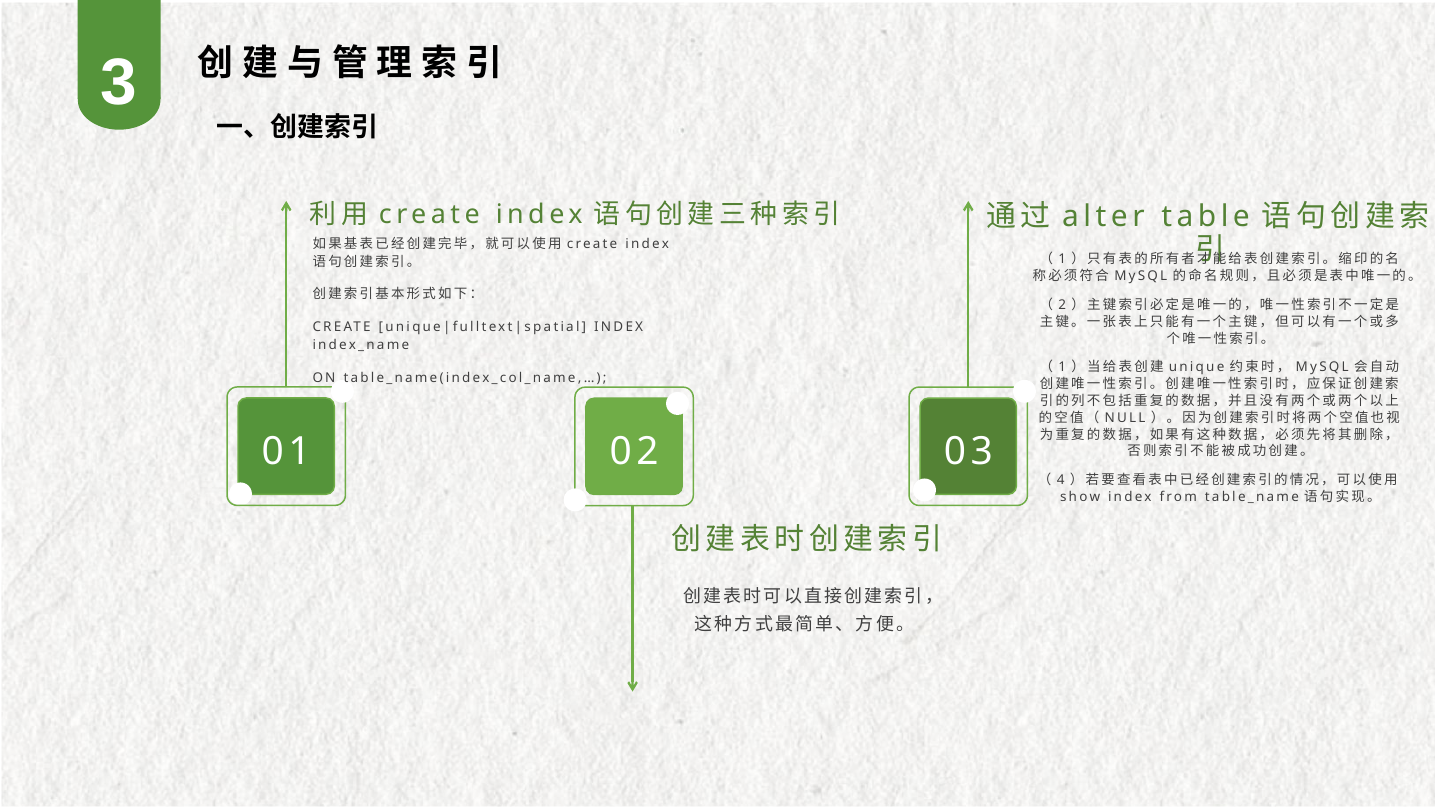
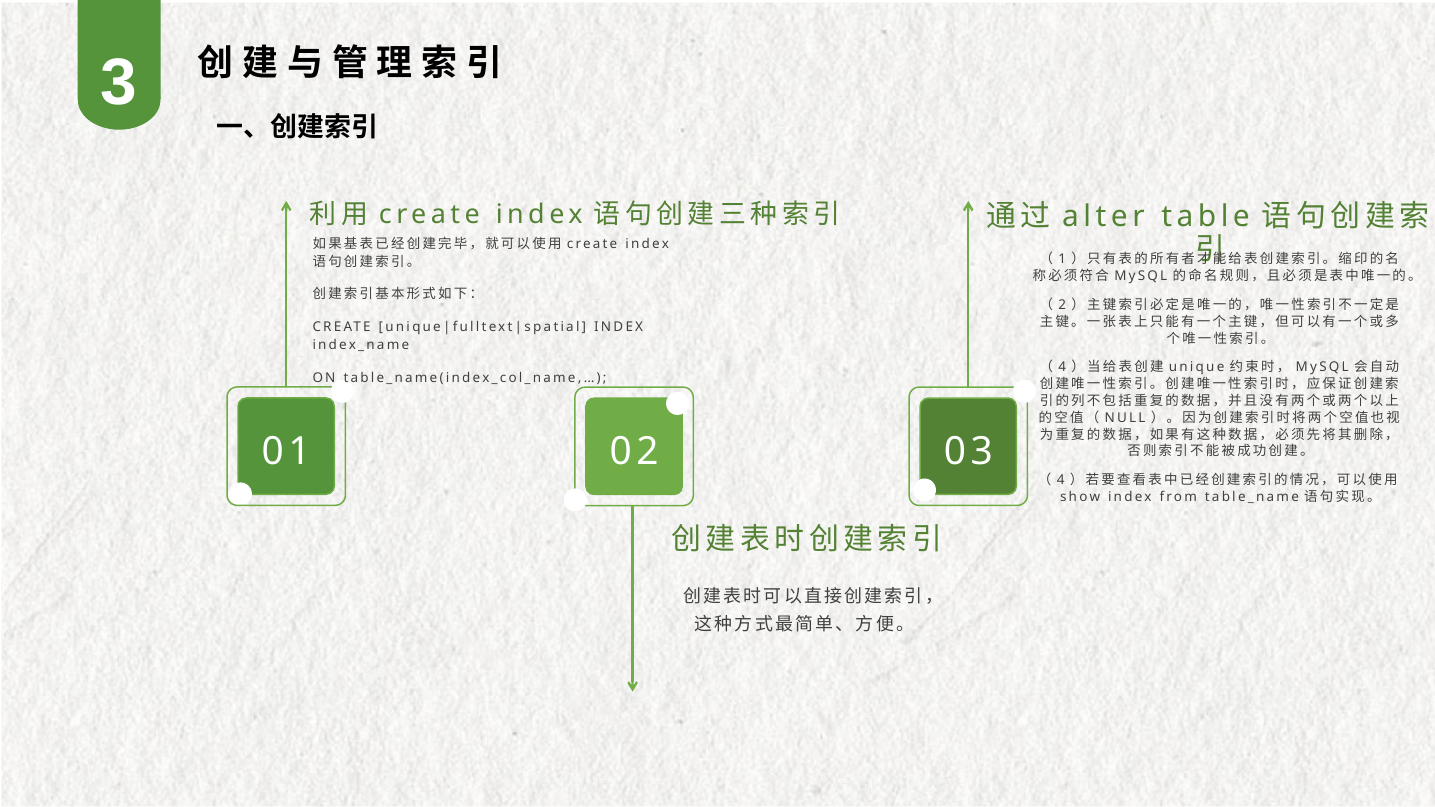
1 at (1062, 367): 1 -> 4
